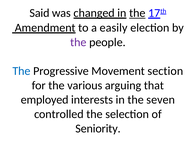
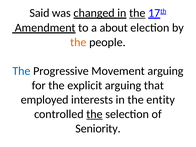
easily: easily -> about
the at (78, 42) colour: purple -> orange
Movement section: section -> arguing
various: various -> explicit
seven: seven -> entity
the at (94, 114) underline: none -> present
